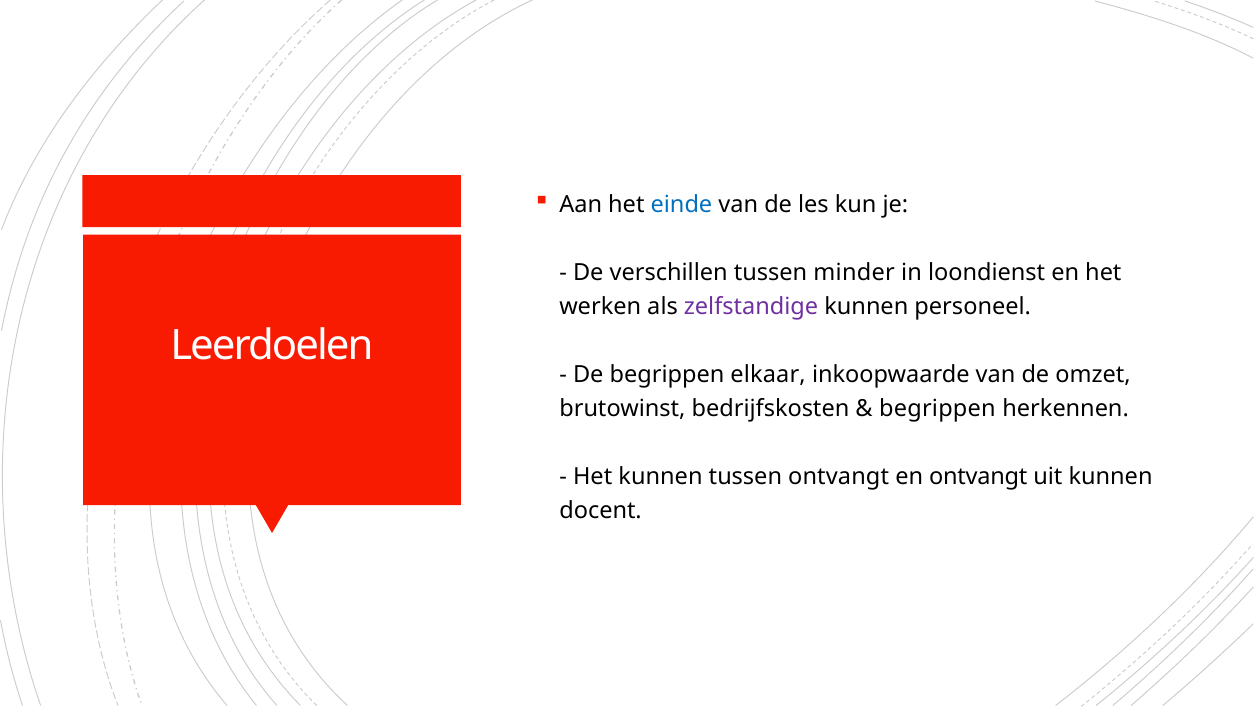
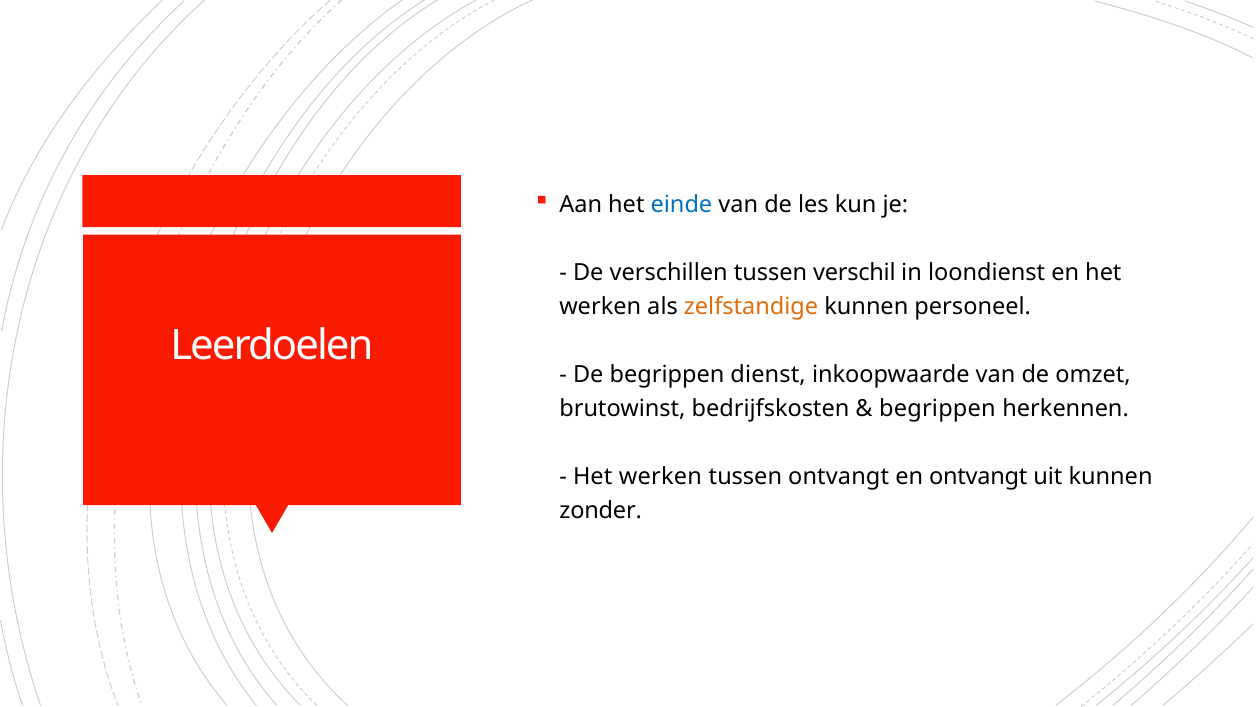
minder: minder -> verschil
zelfstandige colour: purple -> orange
elkaar: elkaar -> dienst
kunnen at (660, 476): kunnen -> werken
docent: docent -> zonder
